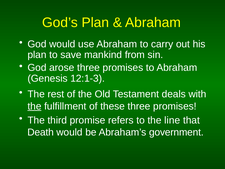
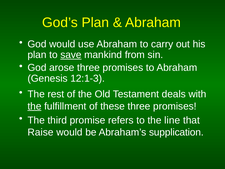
save underline: none -> present
Death: Death -> Raise
government: government -> supplication
